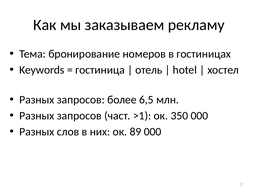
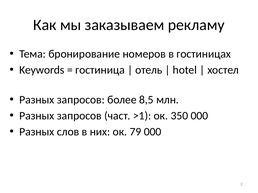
6,5: 6,5 -> 8,5
89: 89 -> 79
